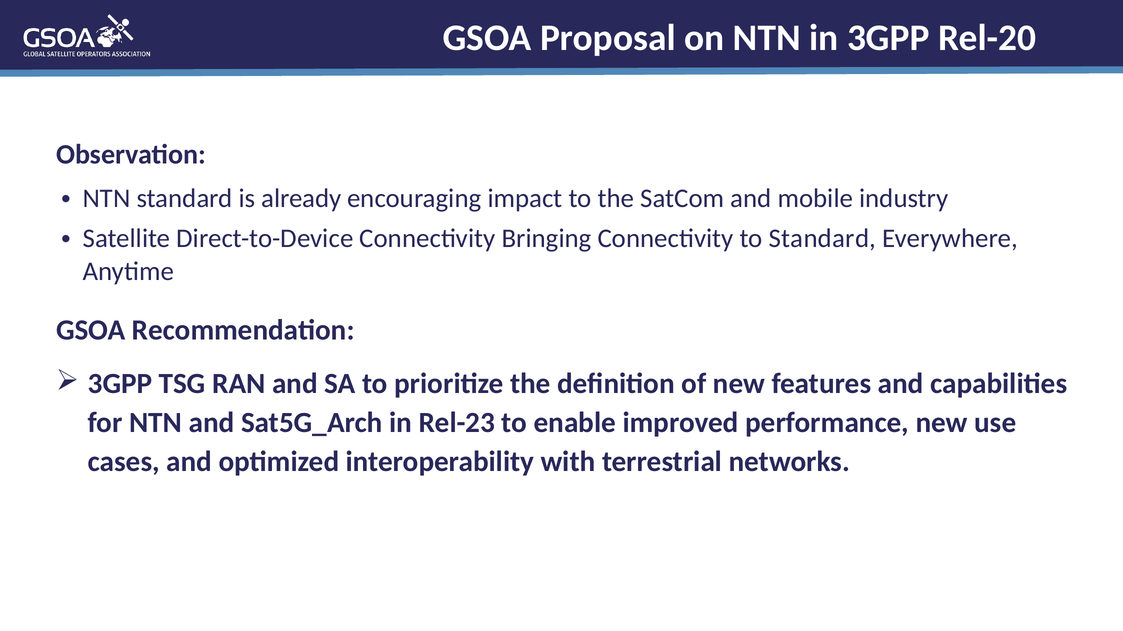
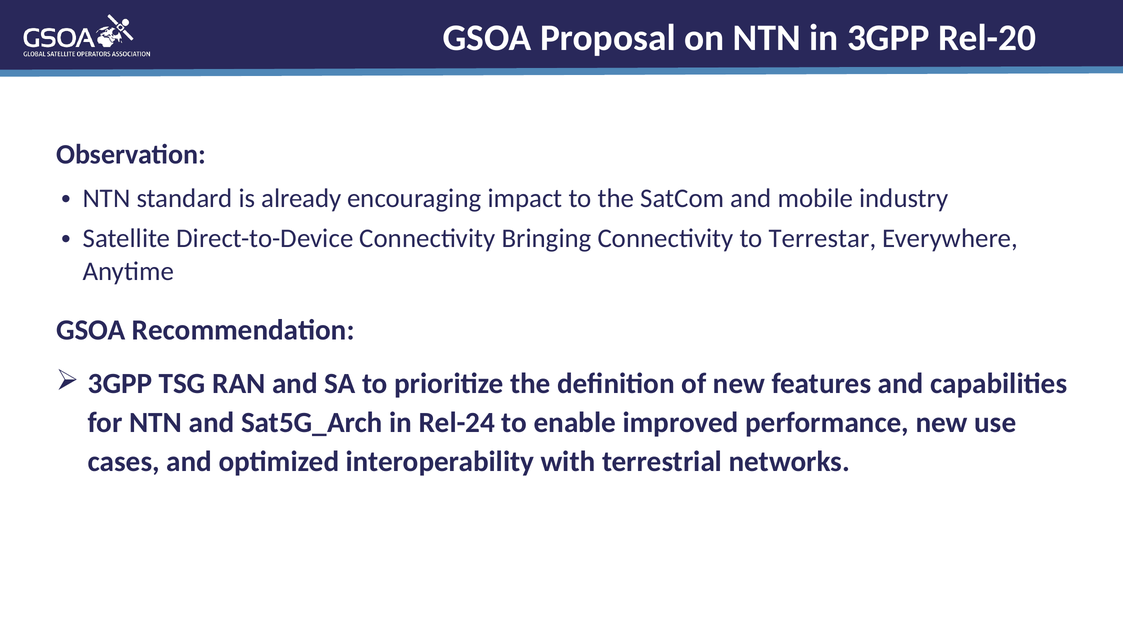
to Standard: Standard -> Terrestar
Rel-23: Rel-23 -> Rel-24
